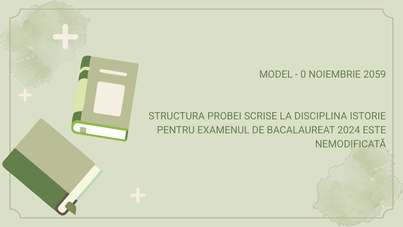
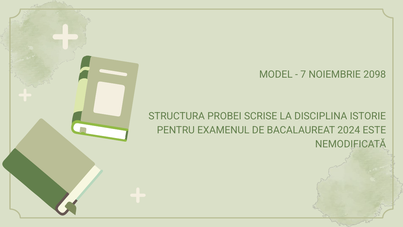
0: 0 -> 7
2059: 2059 -> 2098
